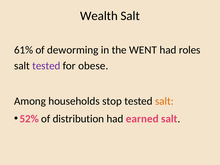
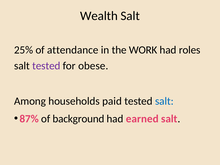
61%: 61% -> 25%
deworming: deworming -> attendance
WENT: WENT -> WORK
stop: stop -> paid
salt at (164, 101) colour: orange -> blue
52%: 52% -> 87%
distribution: distribution -> background
